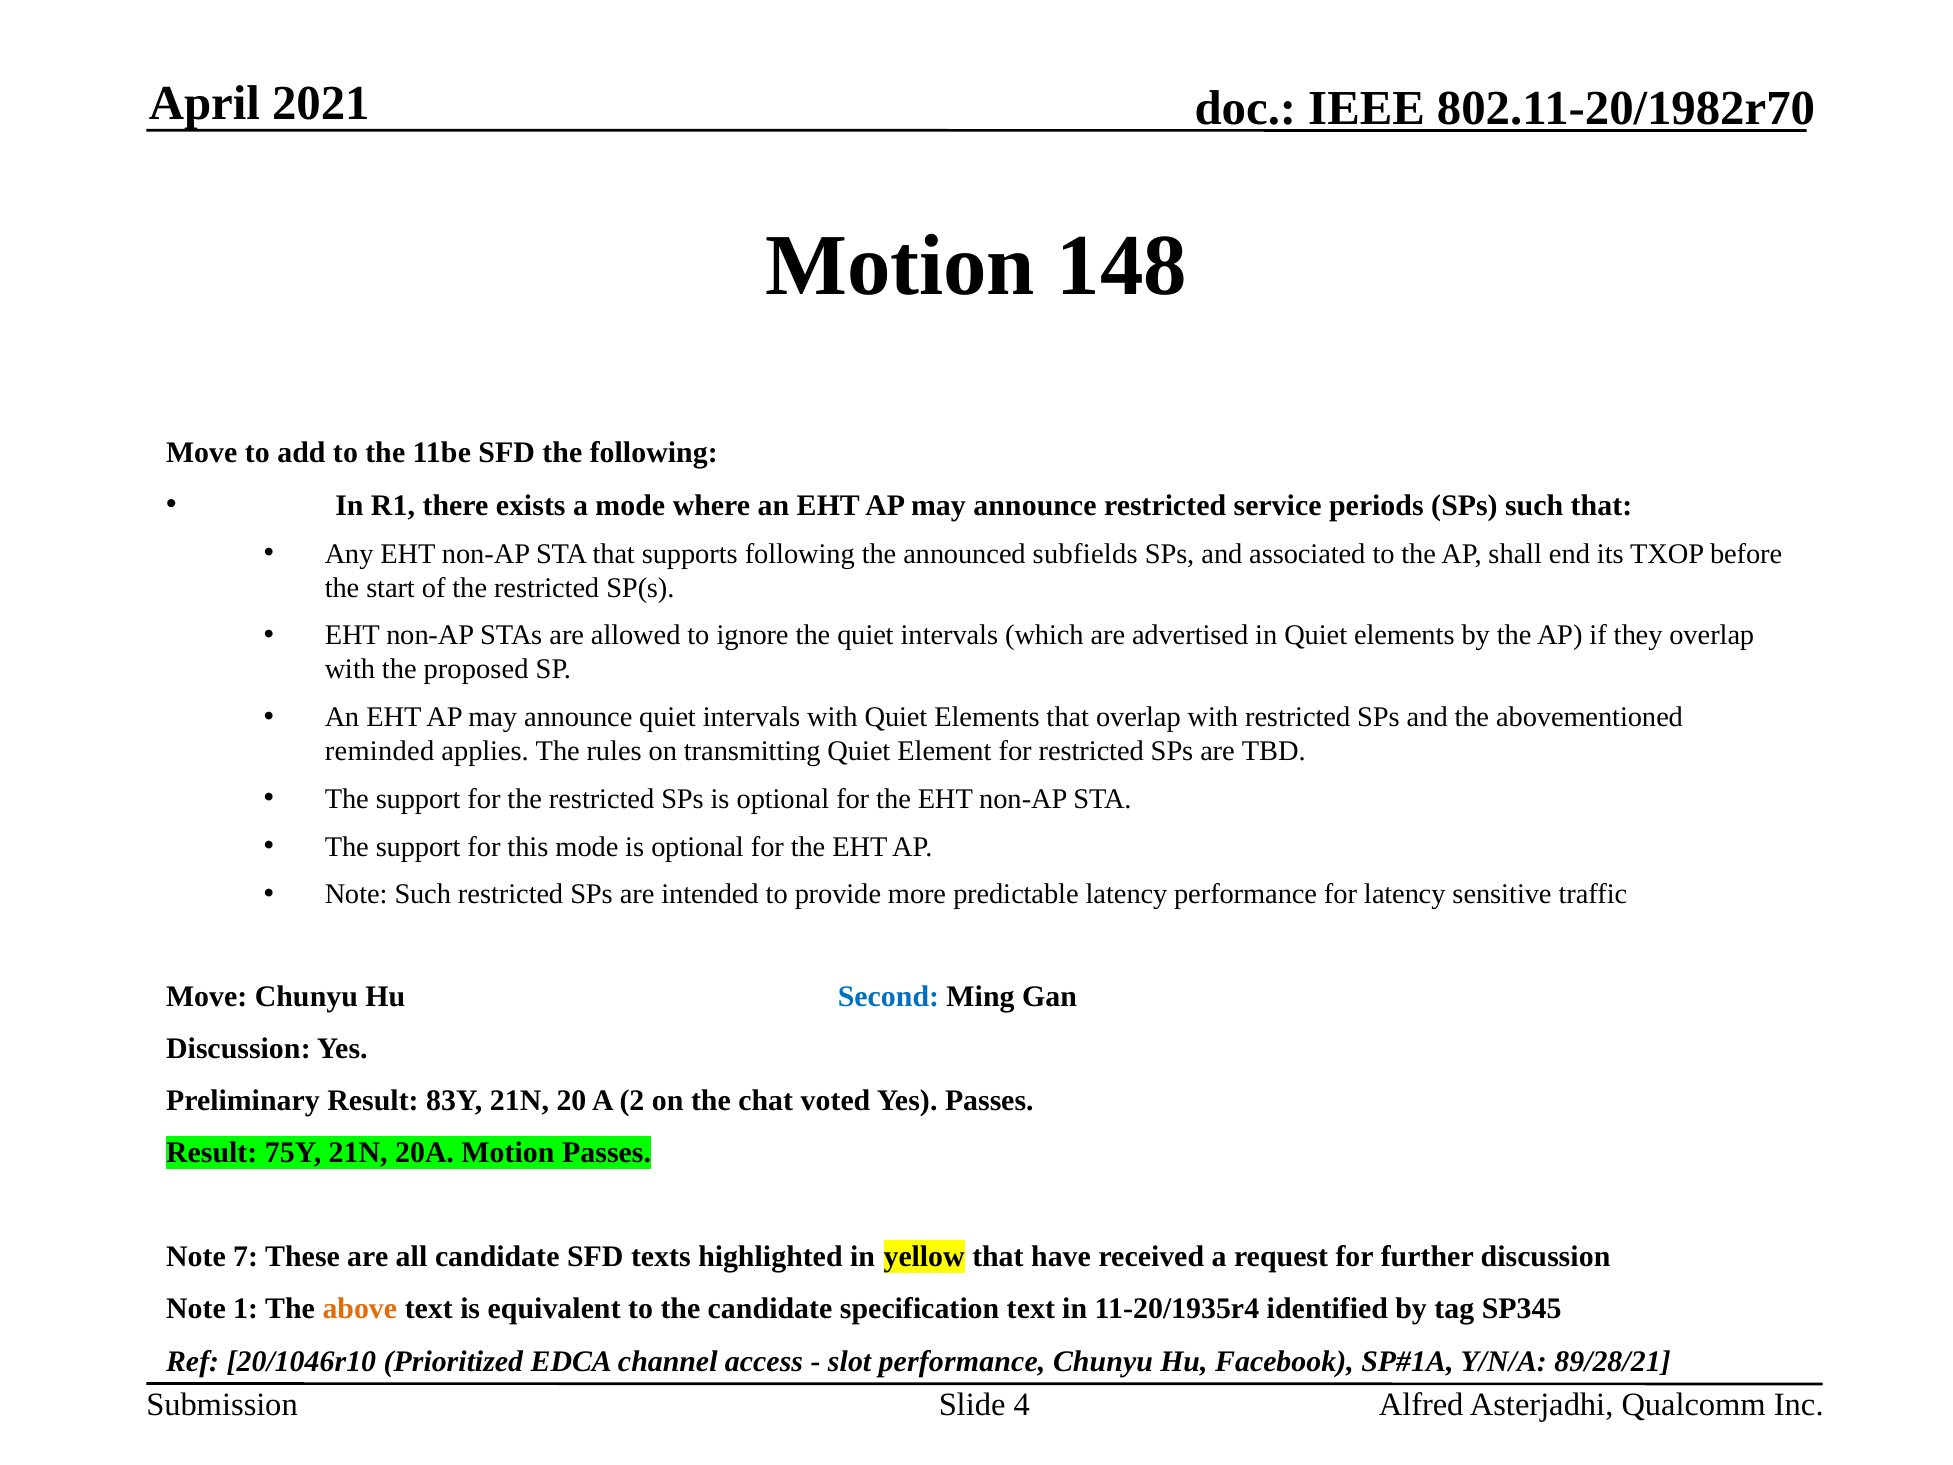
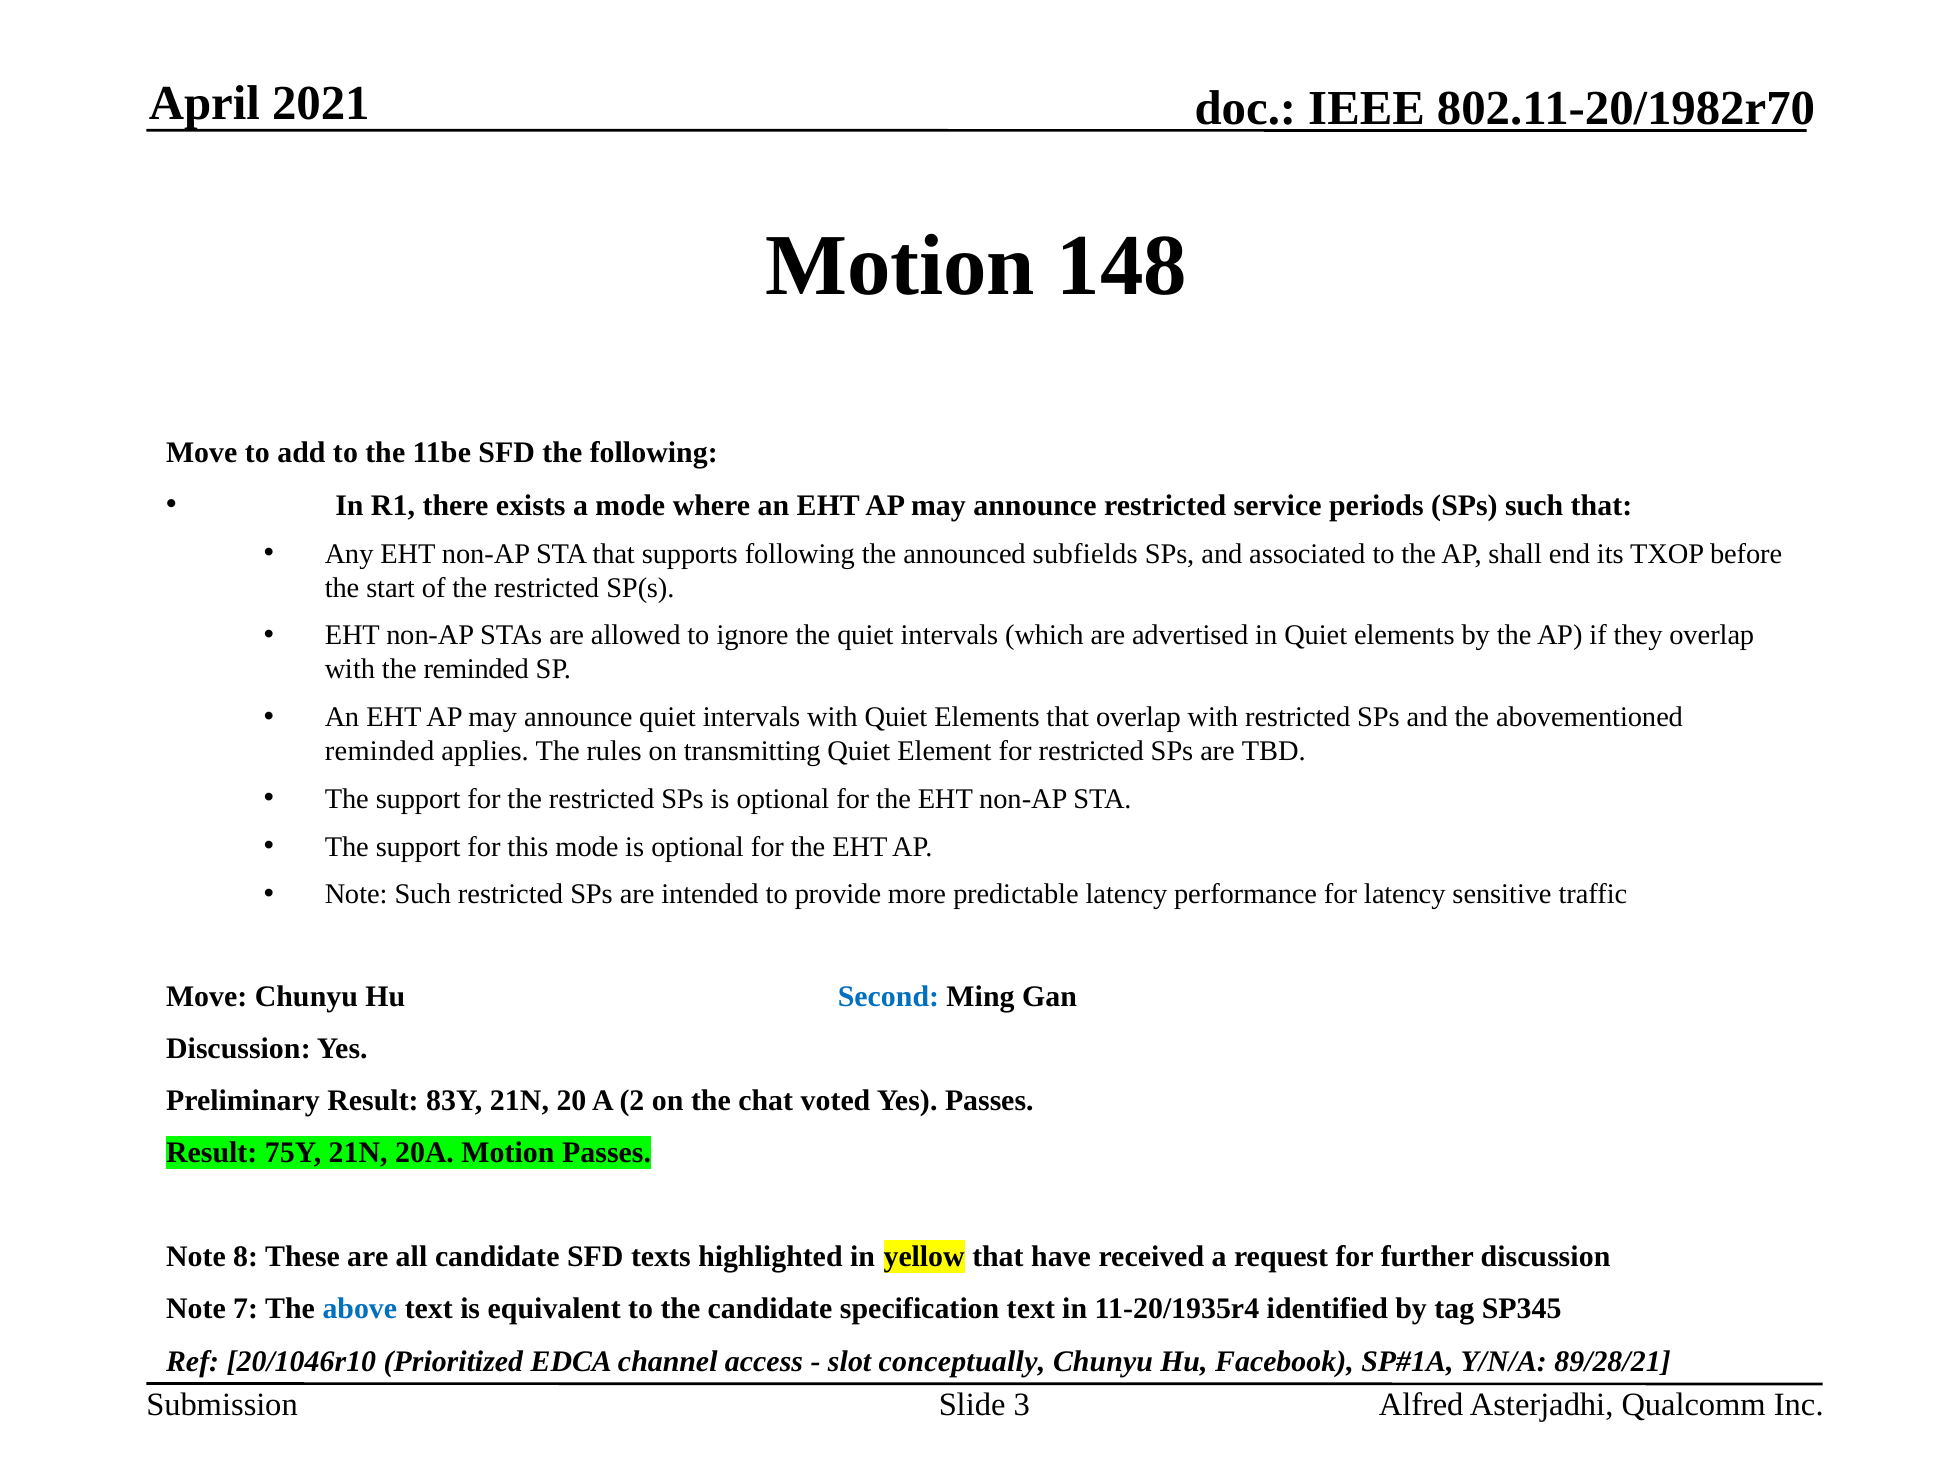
the proposed: proposed -> reminded
7: 7 -> 8
1: 1 -> 7
above colour: orange -> blue
slot performance: performance -> conceptually
4: 4 -> 3
